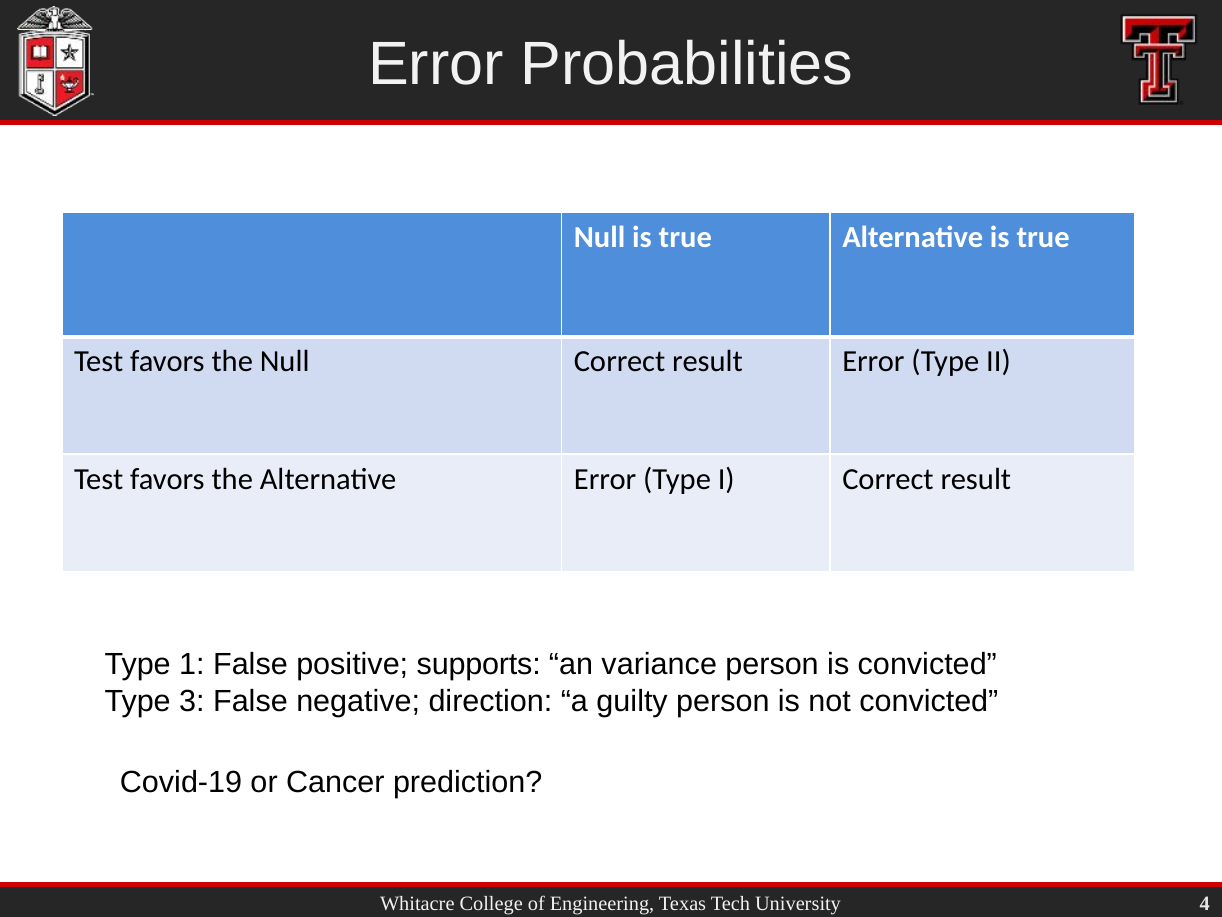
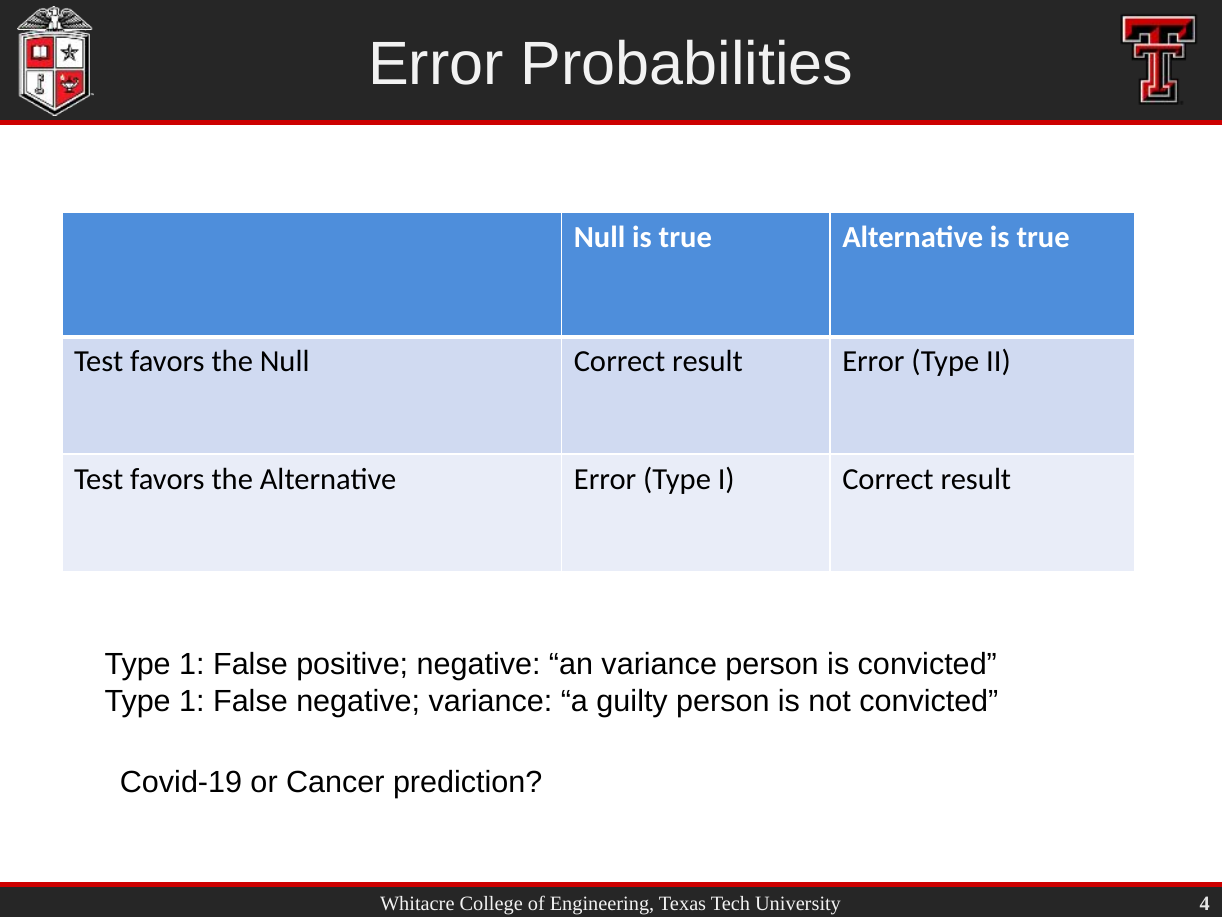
positive supports: supports -> negative
3 at (192, 701): 3 -> 1
negative direction: direction -> variance
